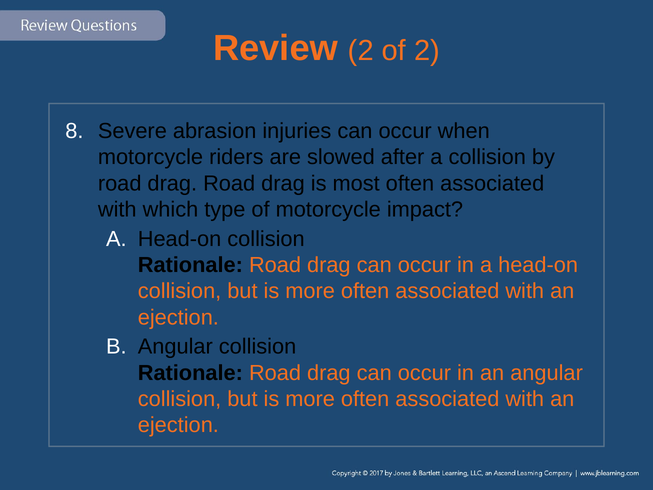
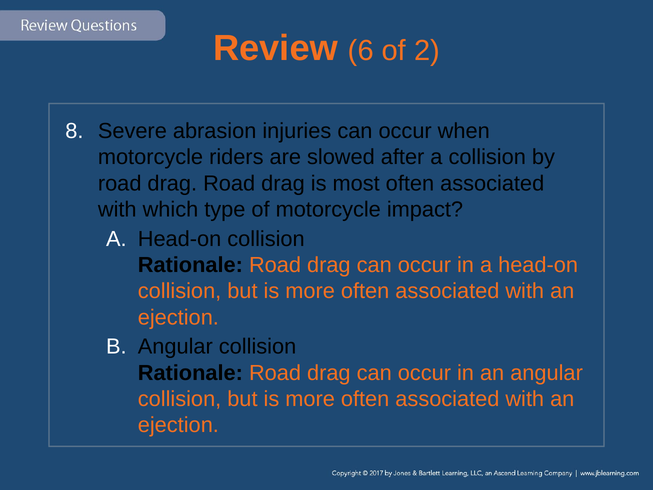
Review 2: 2 -> 6
